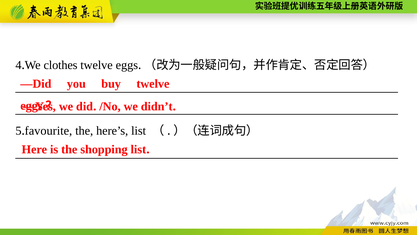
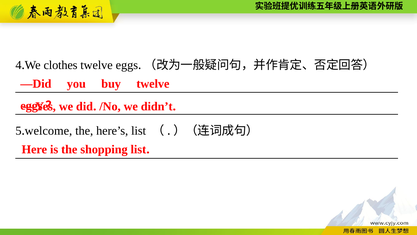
favourite: favourite -> welcome
